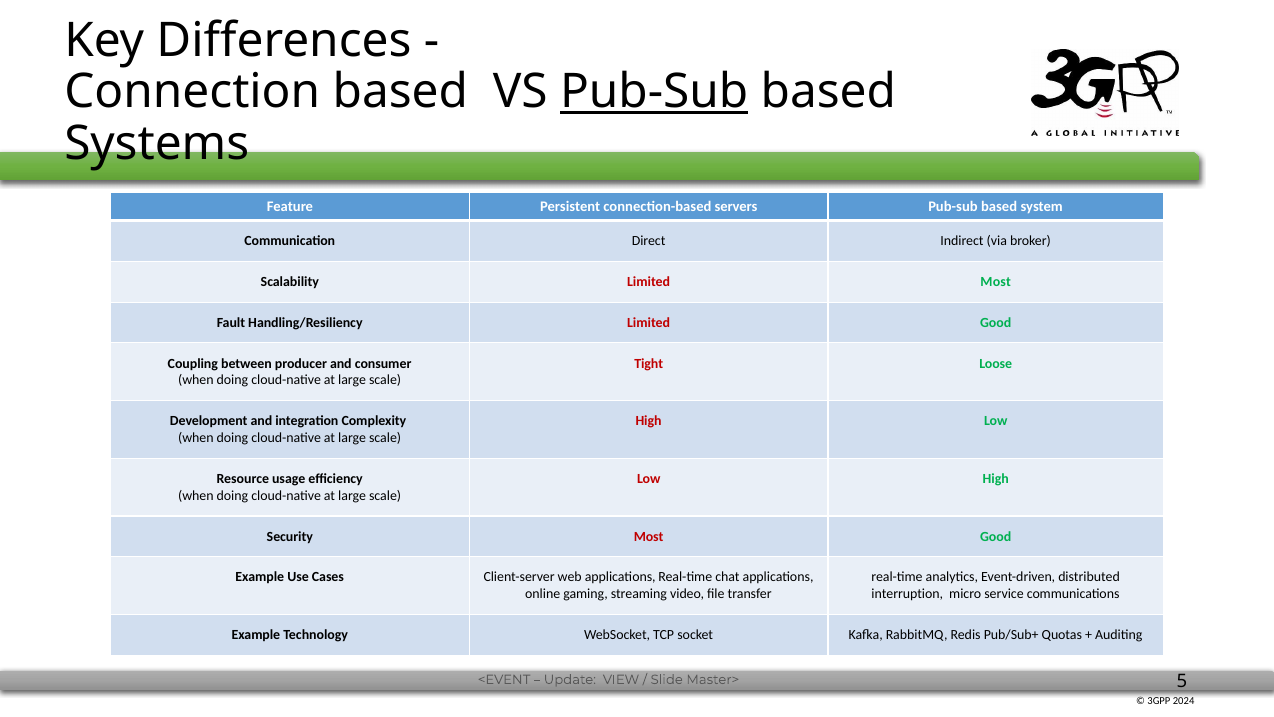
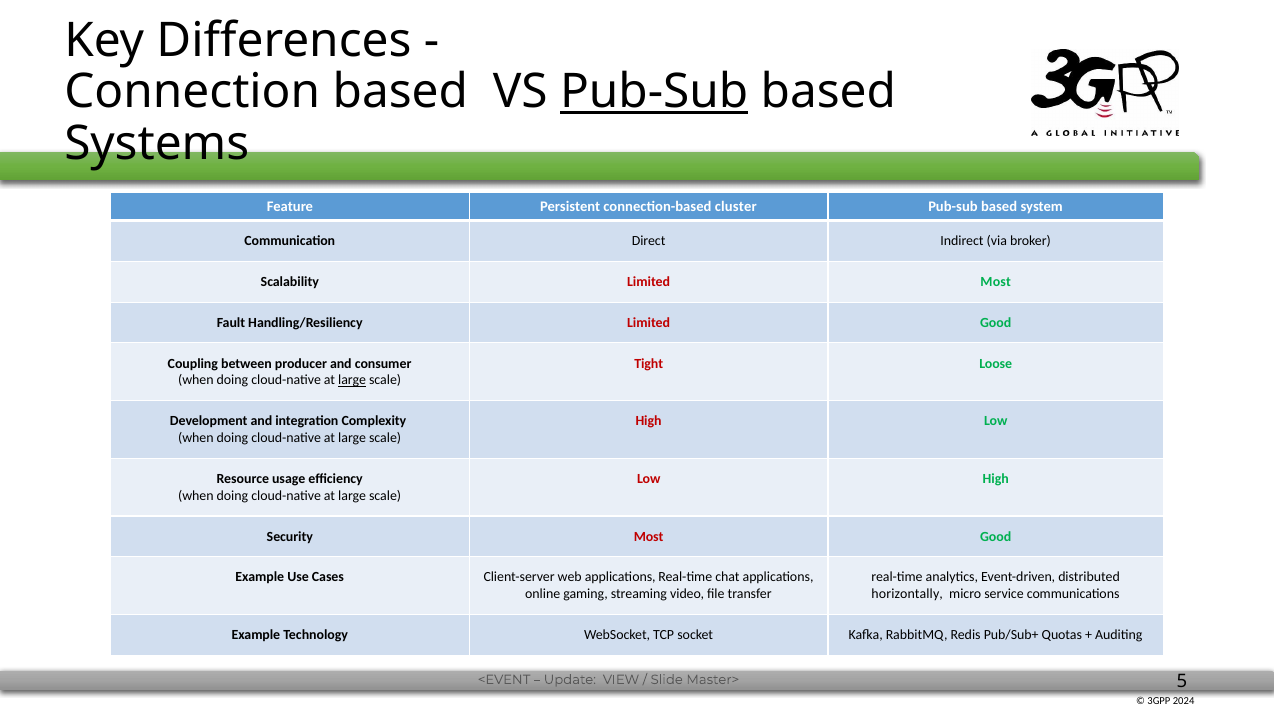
servers: servers -> cluster
large at (352, 380) underline: none -> present
interruption: interruption -> horizontally
